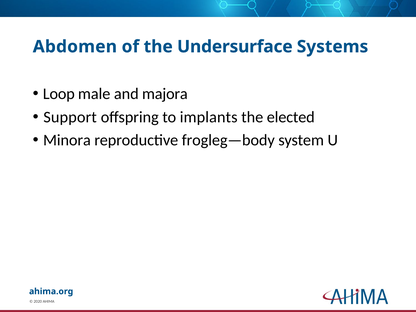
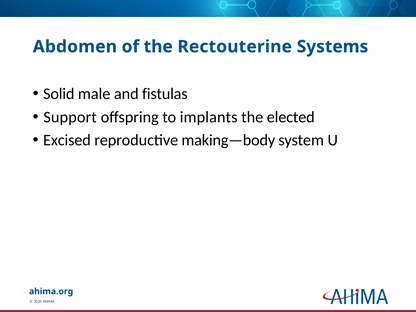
Undersurface: Undersurface -> Rectouterine
Loop: Loop -> Solid
majora: majora -> fistulas
Minora: Minora -> Excised
frogleg—body: frogleg—body -> making—body
